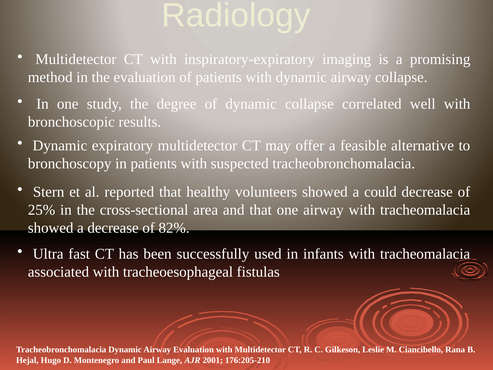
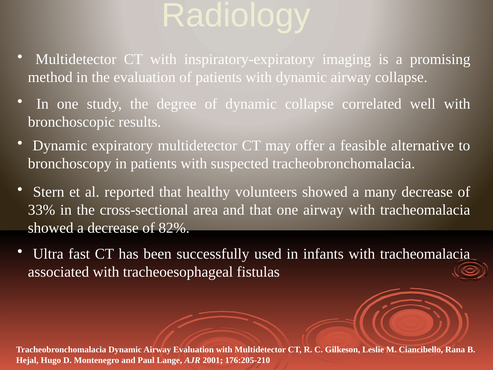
could: could -> many
25%: 25% -> 33%
